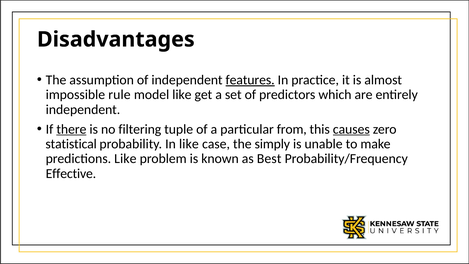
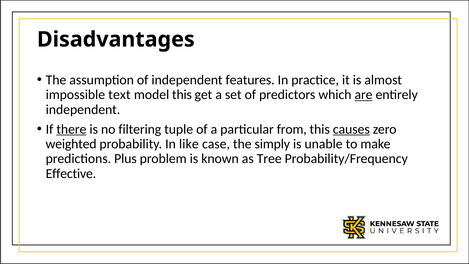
features underline: present -> none
rule: rule -> text
model like: like -> this
are underline: none -> present
statistical: statistical -> weighted
predictions Like: Like -> Plus
Best: Best -> Tree
